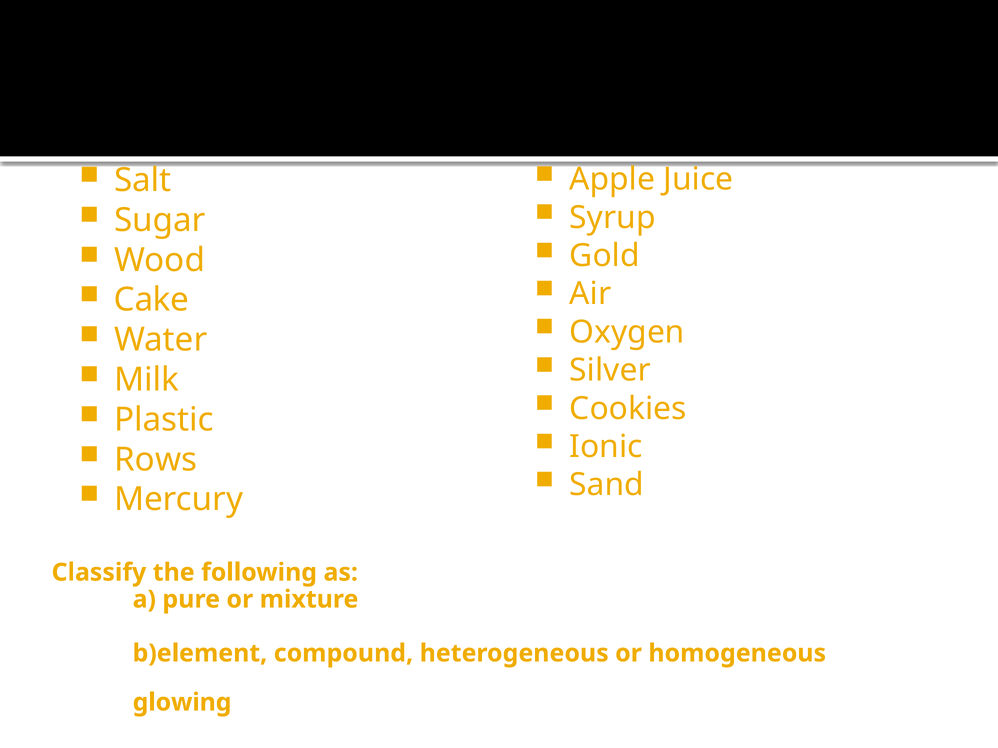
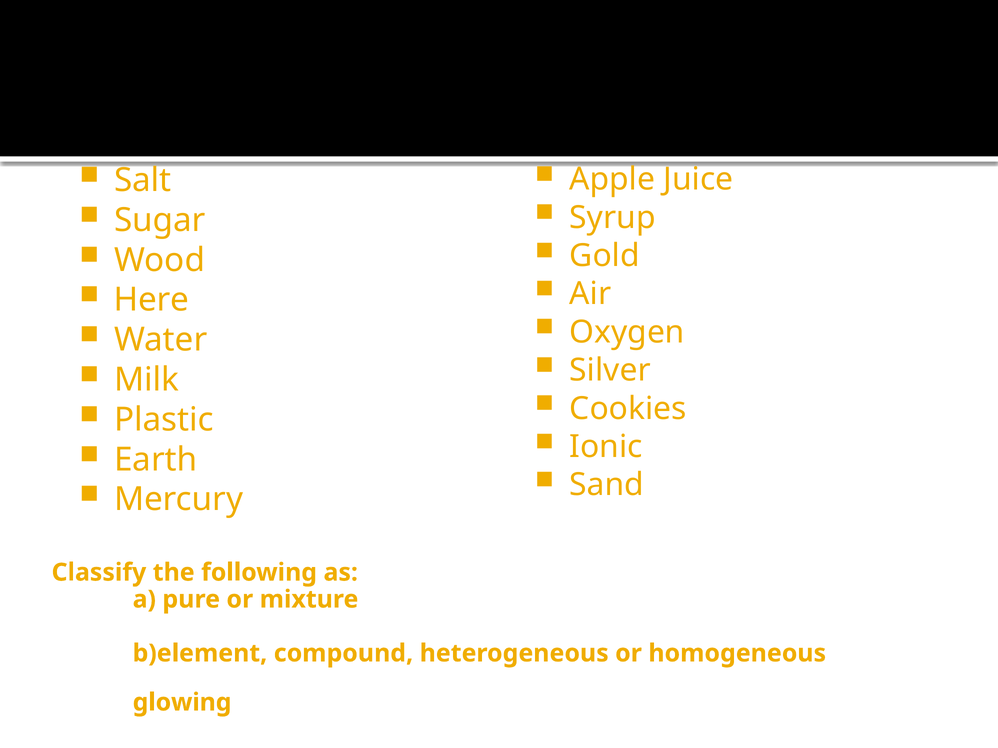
Cake: Cake -> Here
Rows: Rows -> Earth
